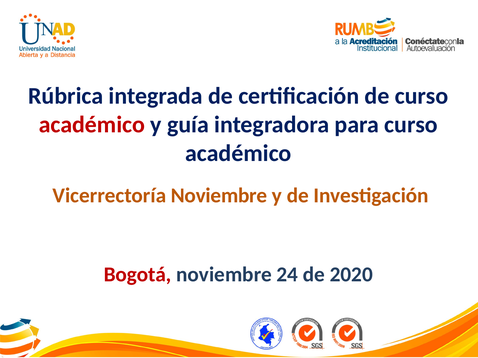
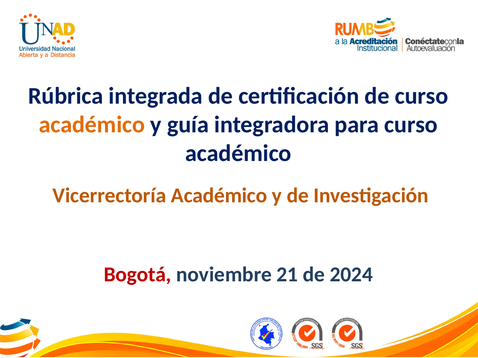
académico at (92, 125) colour: red -> orange
Vicerrectoría Noviembre: Noviembre -> Académico
24: 24 -> 21
2020: 2020 -> 2024
